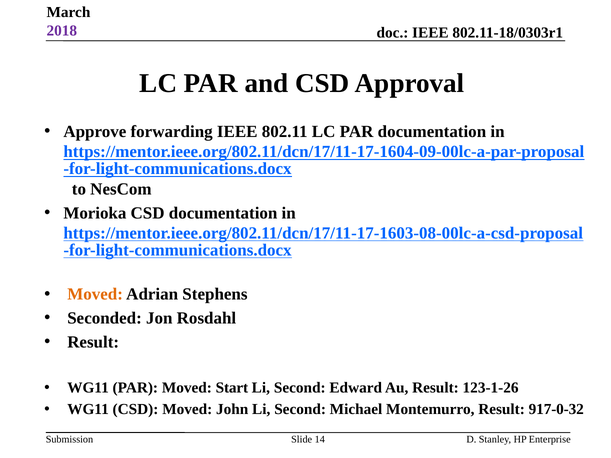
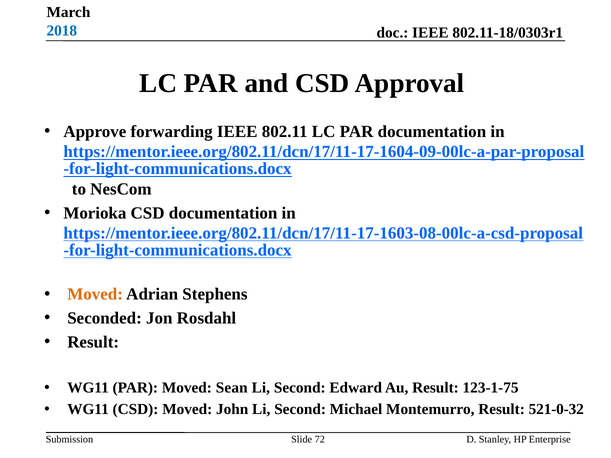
2018 colour: purple -> blue
Start: Start -> Sean
123-1-26: 123-1-26 -> 123-1-75
917-0-32: 917-0-32 -> 521-0-32
14: 14 -> 72
